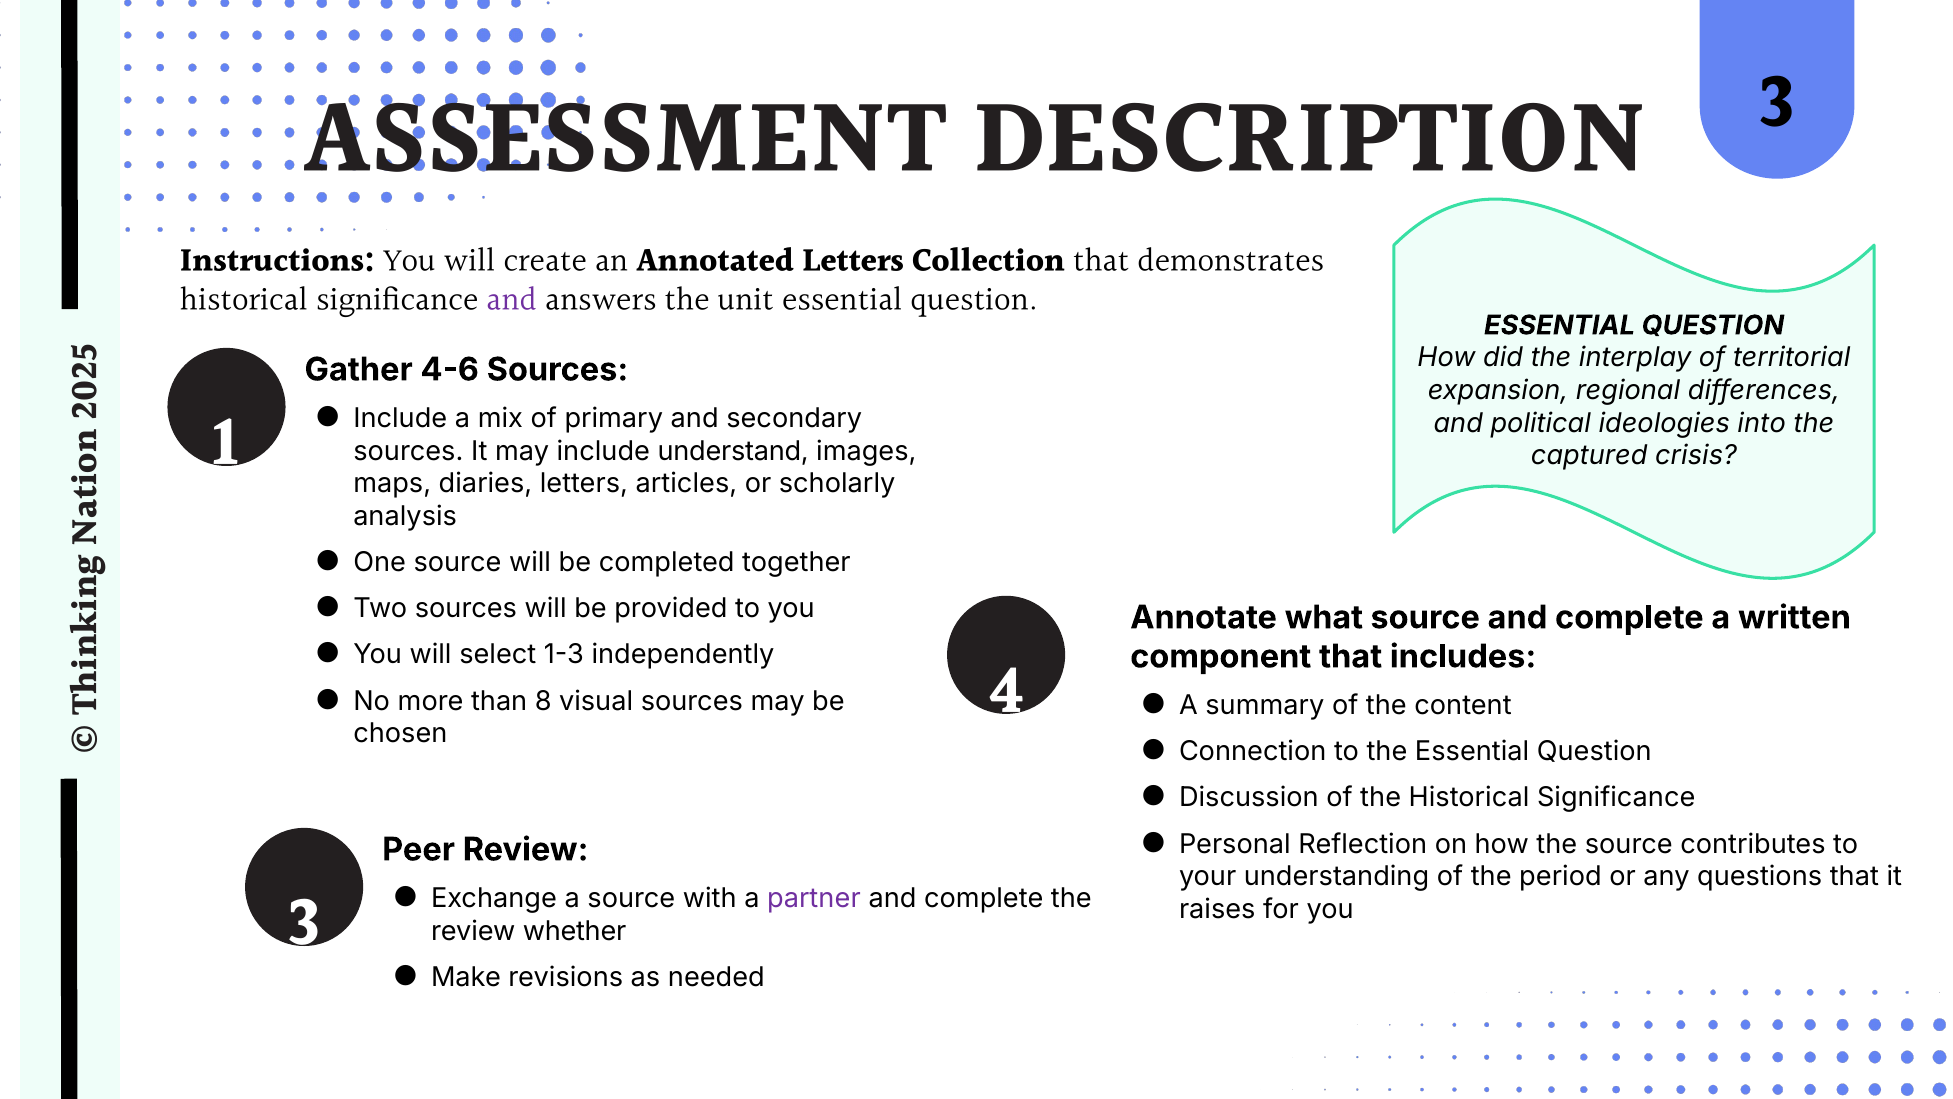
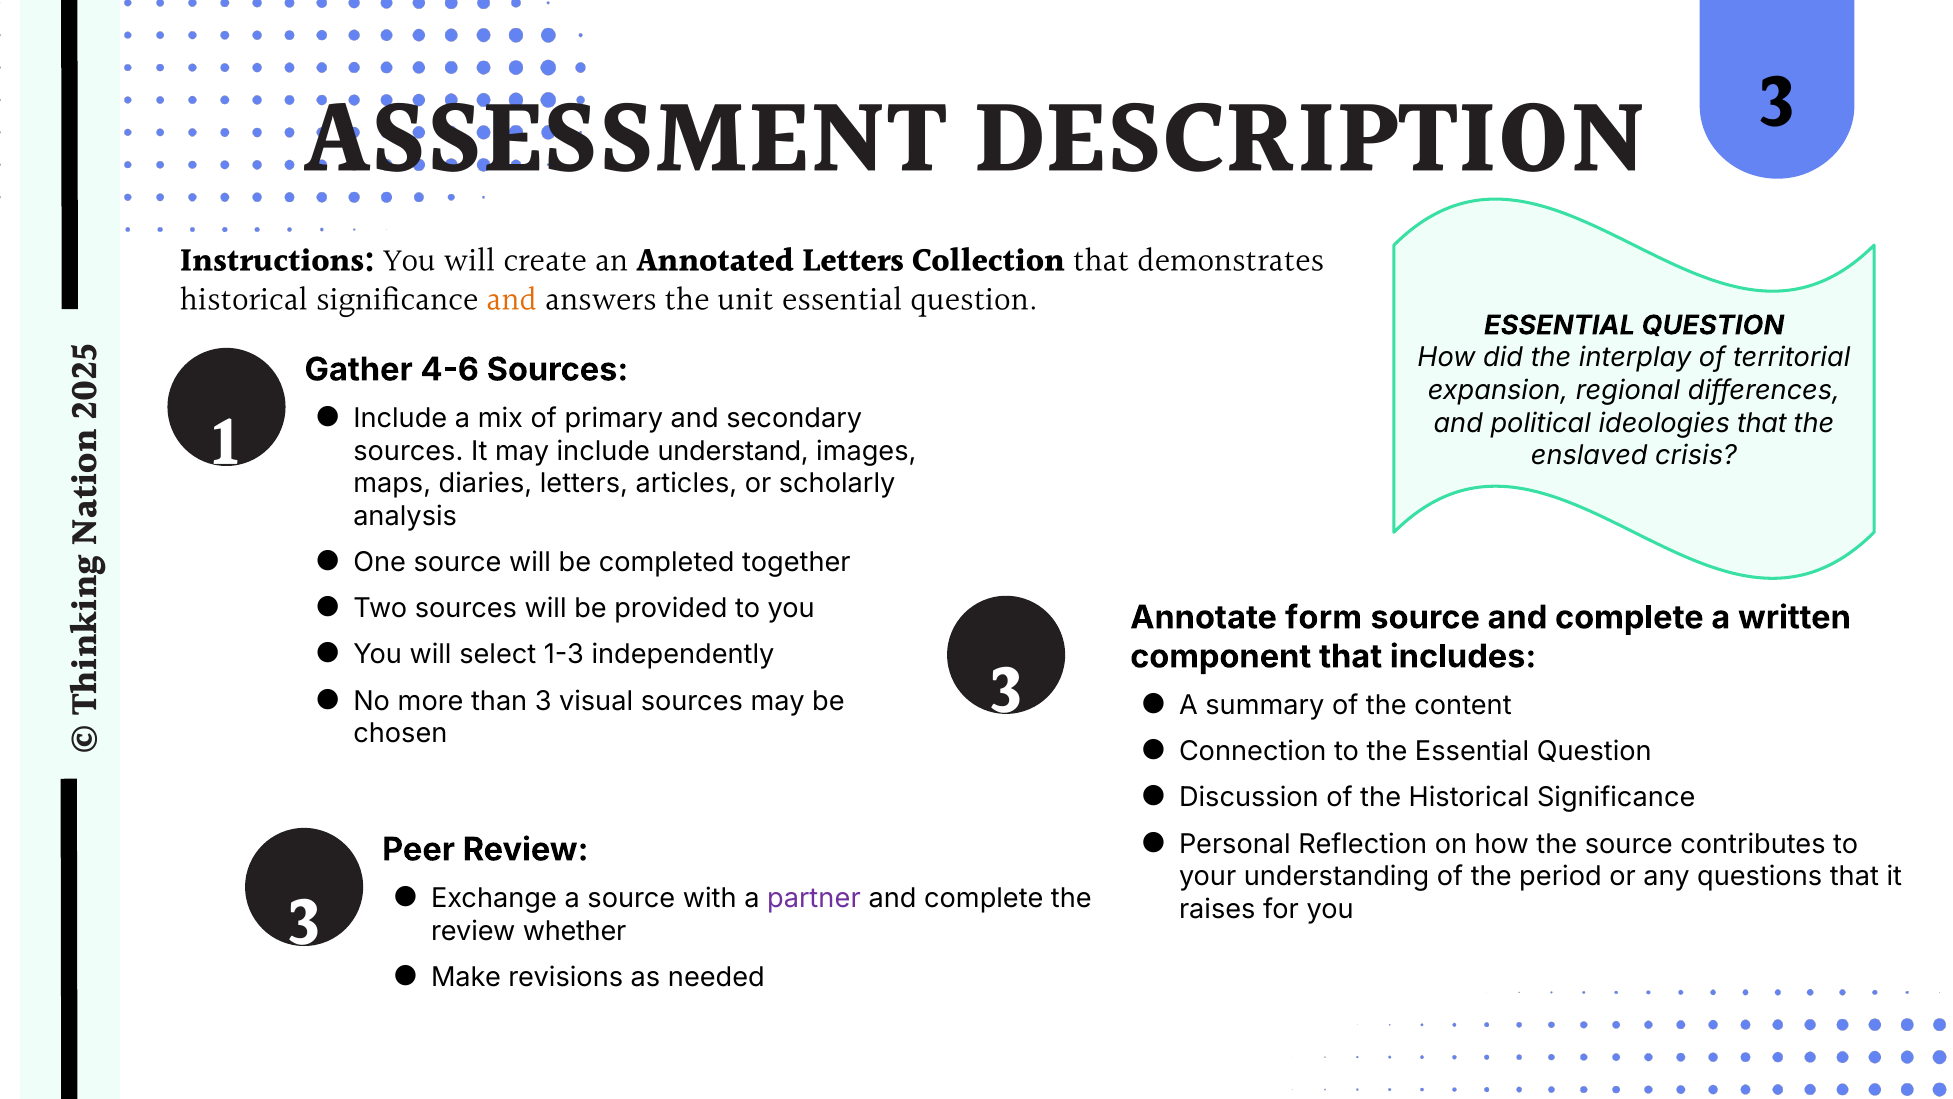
and at (512, 301) colour: purple -> orange
ideologies into: into -> that
captured: captured -> enslaved
what: what -> form
than 8: 8 -> 3
chosen 4: 4 -> 3
